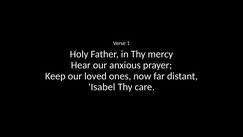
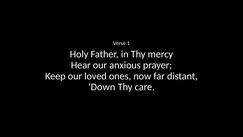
Isabel: Isabel -> Down
